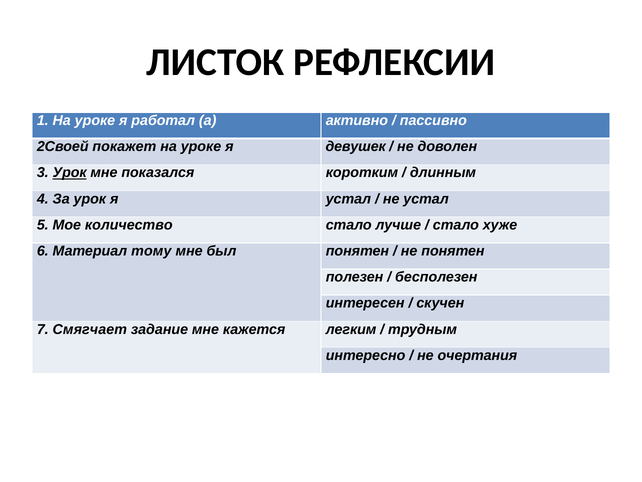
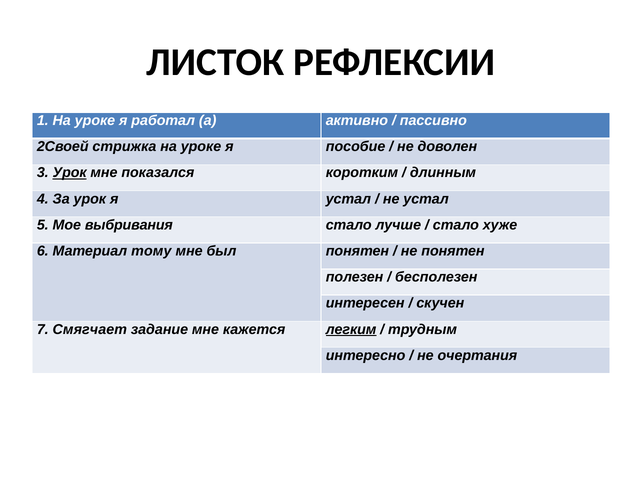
покажет: покажет -> стрижка
девушек: девушек -> пособие
количество: количество -> выбривания
легким underline: none -> present
